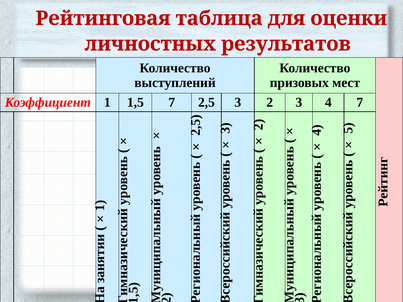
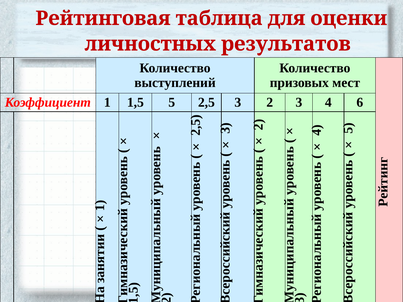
1,5 7: 7 -> 5
4 7: 7 -> 6
